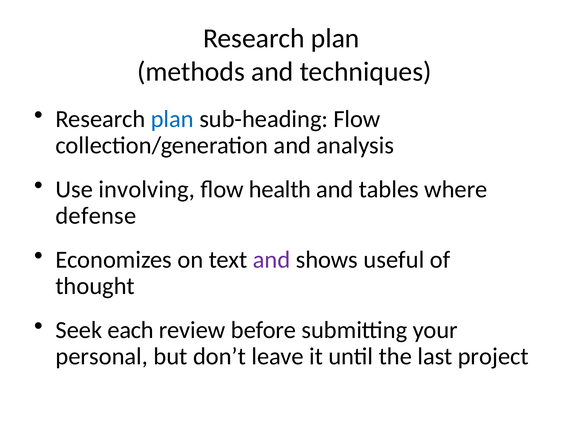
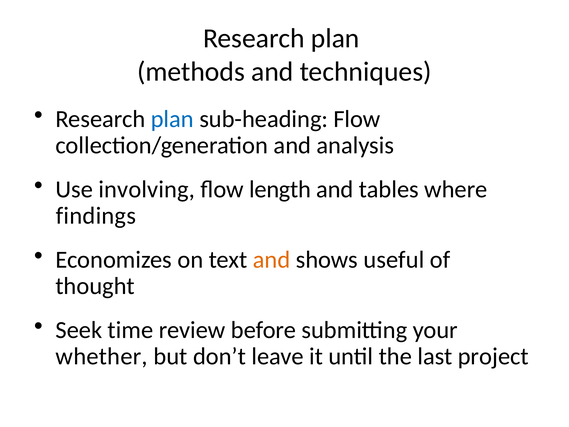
health: health -> length
defense: defense -> findings
and at (272, 259) colour: purple -> orange
each: each -> time
personal: personal -> whether
